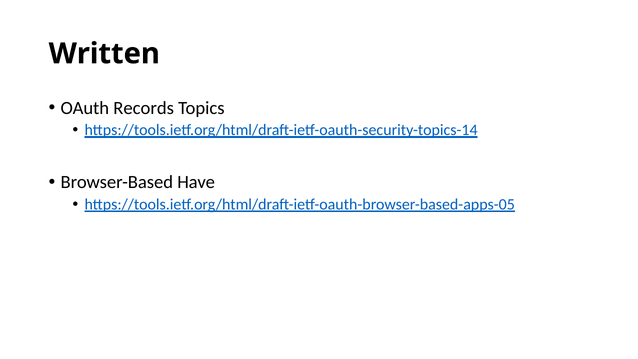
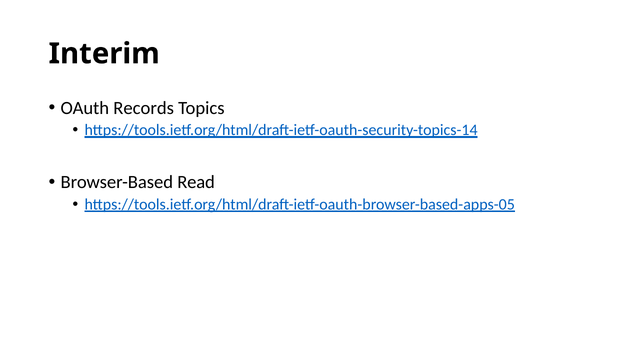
Written: Written -> Interim
Have: Have -> Read
